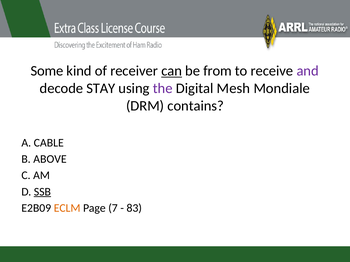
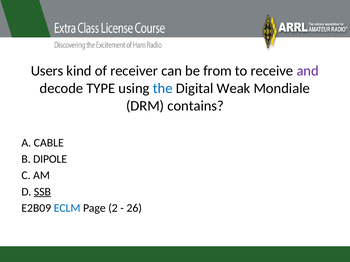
Some: Some -> Users
can underline: present -> none
STAY: STAY -> TYPE
the colour: purple -> blue
Mesh: Mesh -> Weak
ABOVE: ABOVE -> DIPOLE
ECLM colour: orange -> blue
7: 7 -> 2
83: 83 -> 26
